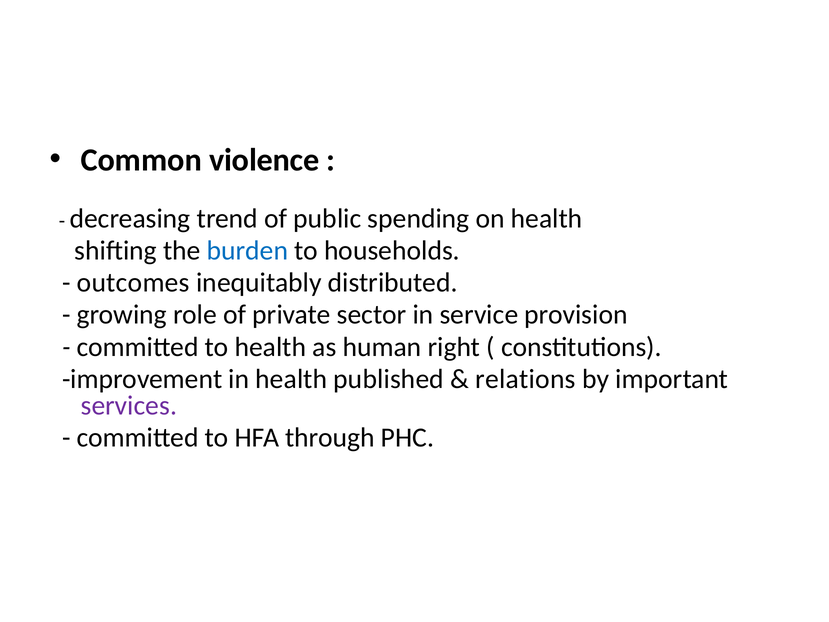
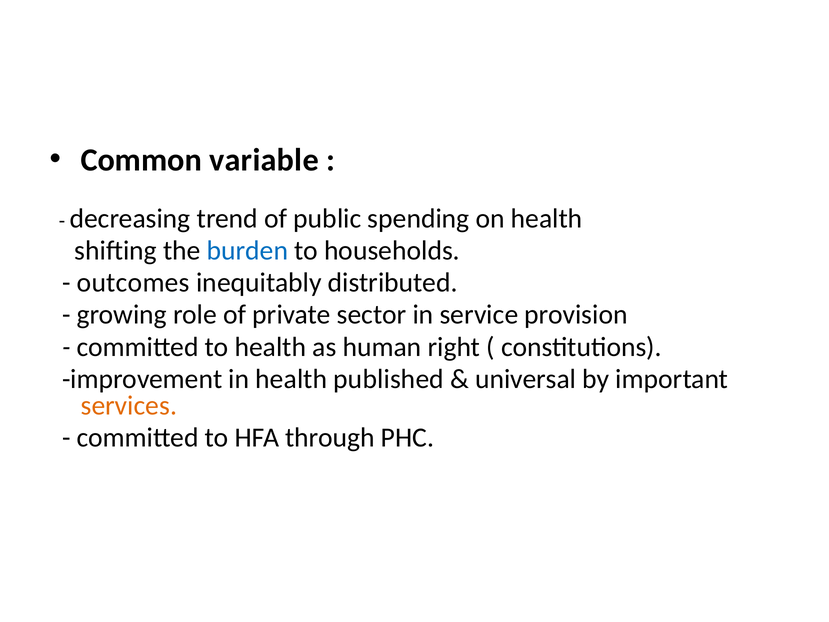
violence: violence -> variable
relations: relations -> universal
services colour: purple -> orange
